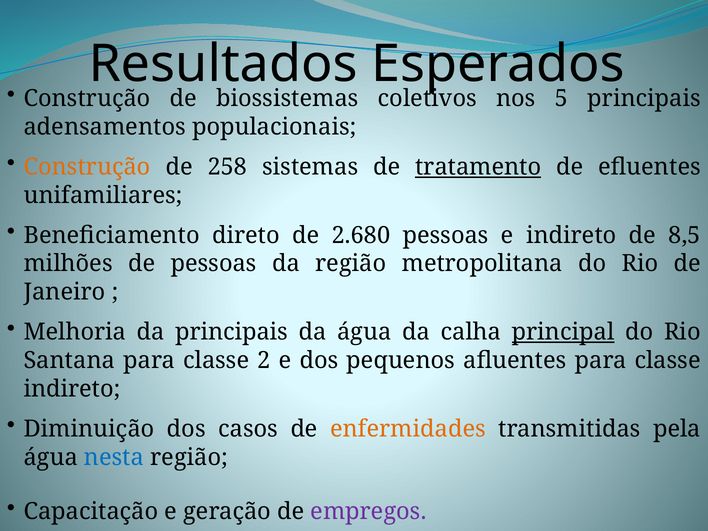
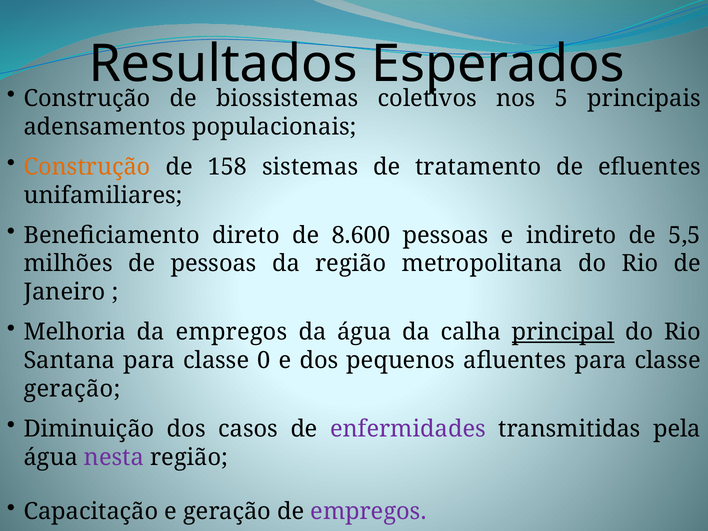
258: 258 -> 158
tratamento underline: present -> none
2.680: 2.680 -> 8.600
8,5: 8,5 -> 5,5
da principais: principais -> empregos
2: 2 -> 0
indireto at (72, 389): indireto -> geração
enfermidades colour: orange -> purple
nesta colour: blue -> purple
